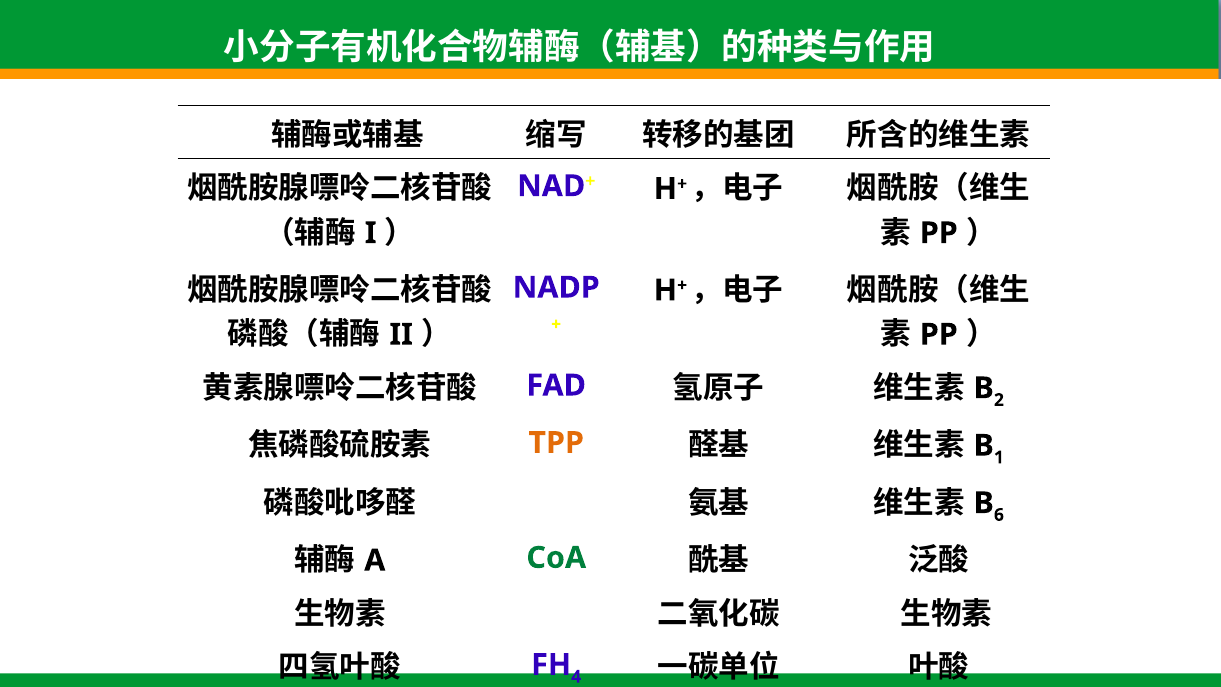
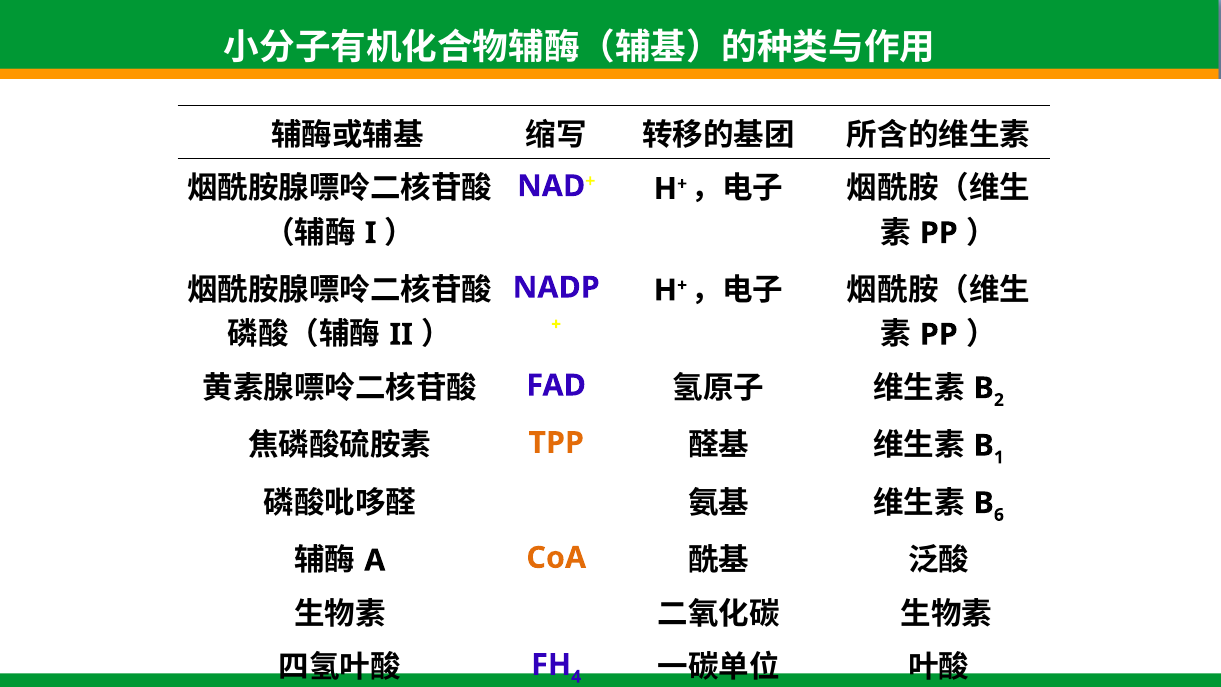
CoA colour: green -> orange
